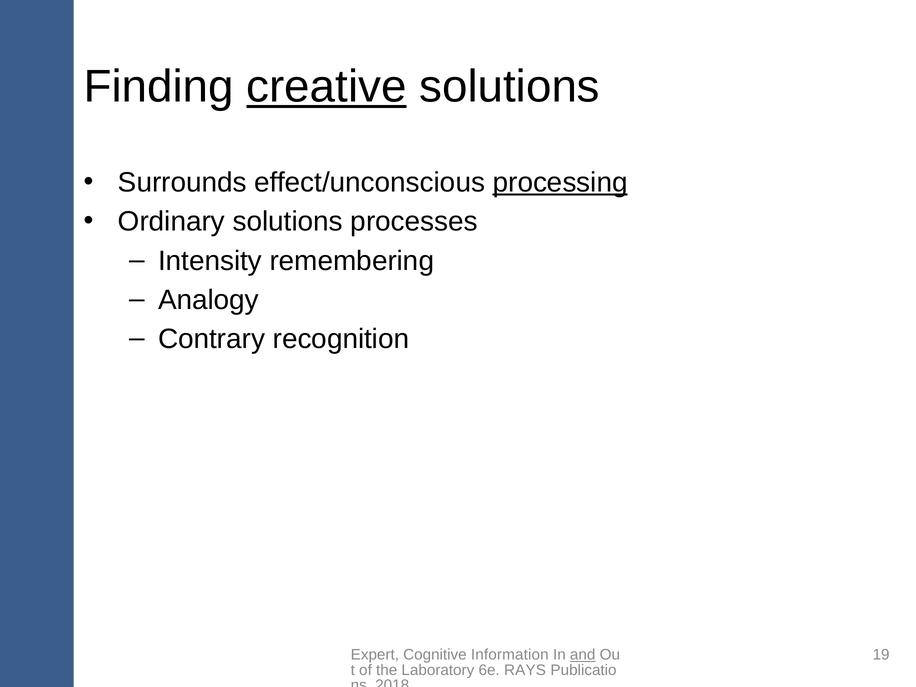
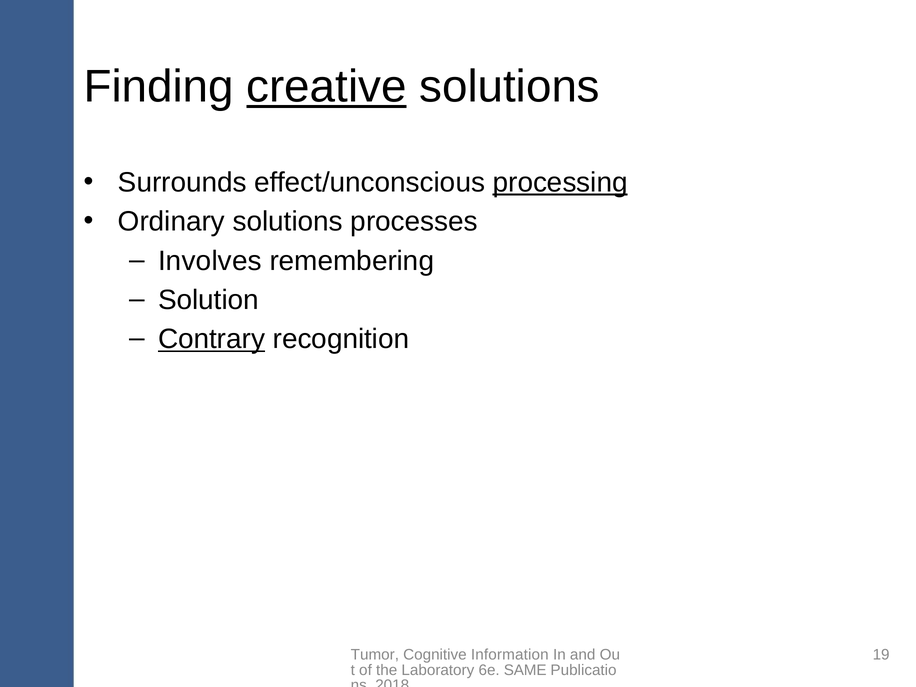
Intensity: Intensity -> Involves
Analogy: Analogy -> Solution
Contrary underline: none -> present
Expert: Expert -> Tumor
and underline: present -> none
RAYS: RAYS -> SAME
